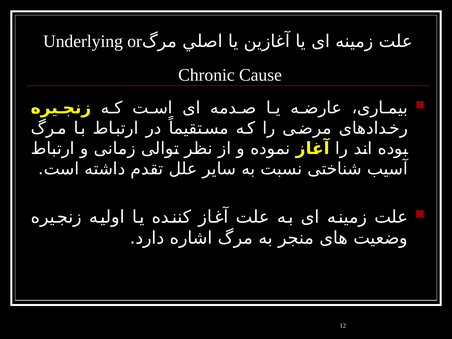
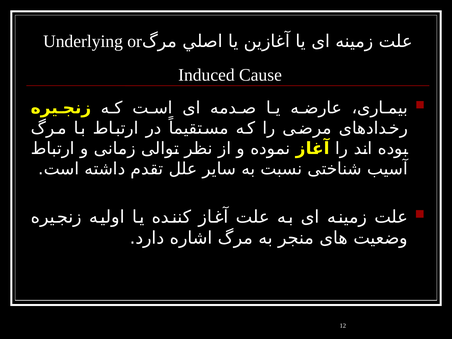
Chronic: Chronic -> Induced
